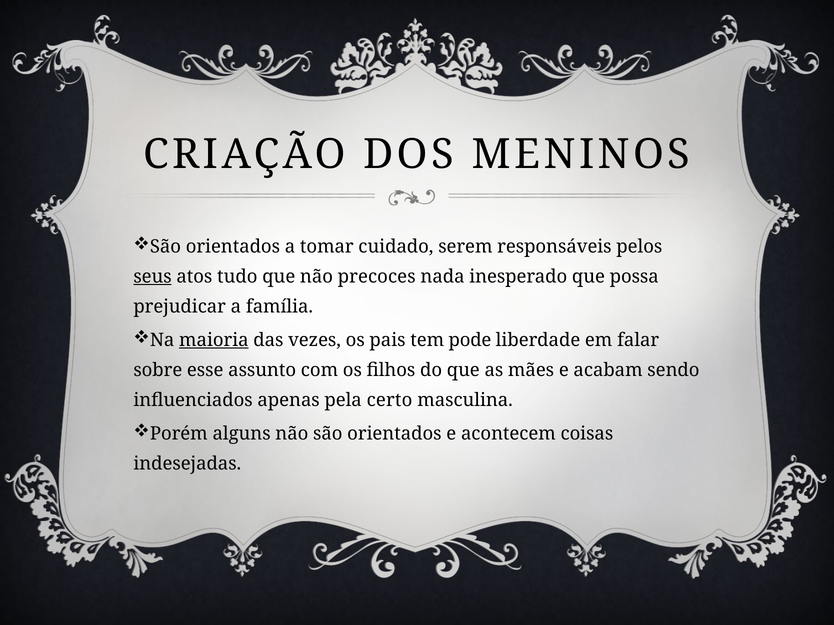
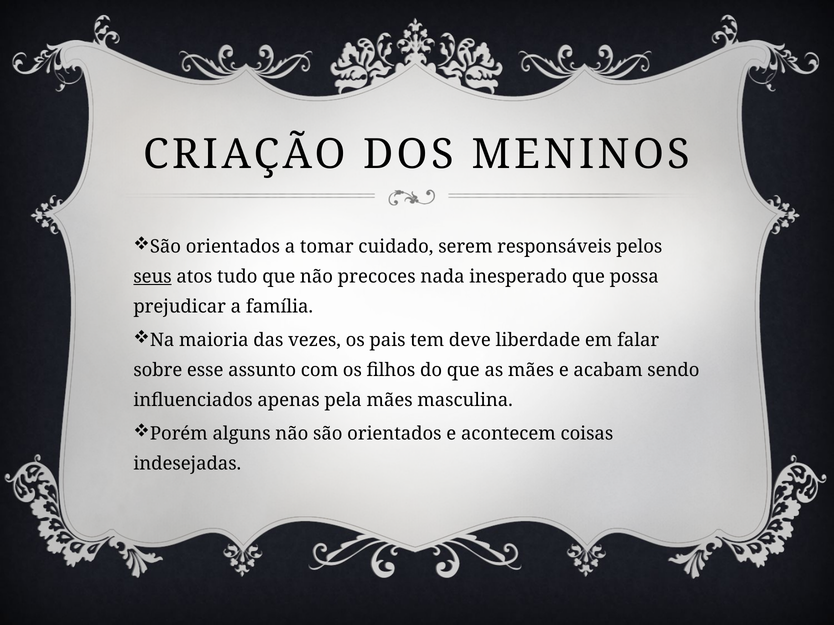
maioria underline: present -> none
pode: pode -> deve
pela certo: certo -> mães
